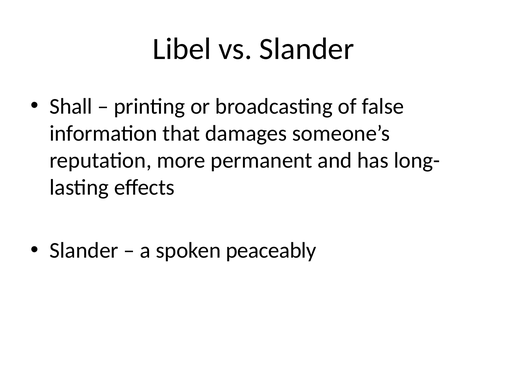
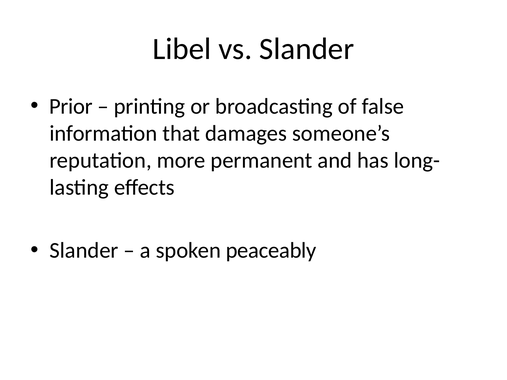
Shall: Shall -> Prior
